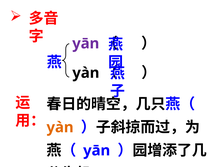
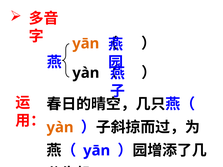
yān at (86, 44) colour: purple -> orange
